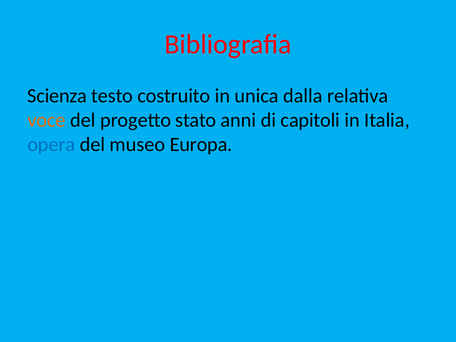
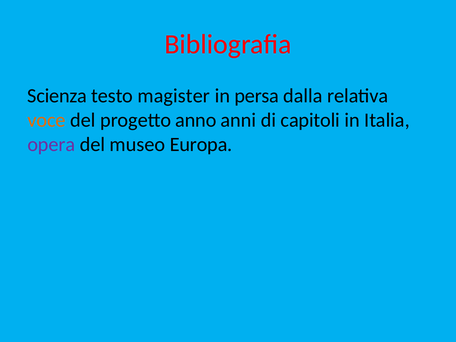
costruito: costruito -> magister
unica: unica -> persa
stato: stato -> anno
opera colour: blue -> purple
